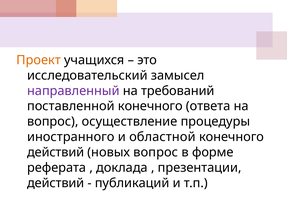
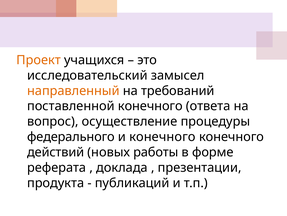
направленный colour: purple -> orange
иностранного: иностранного -> федерального
и областной: областной -> конечного
новых вопрос: вопрос -> работы
действий at (56, 182): действий -> продукта
